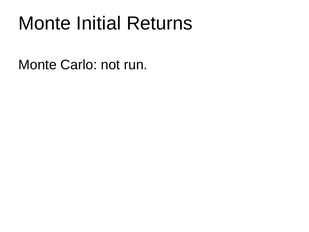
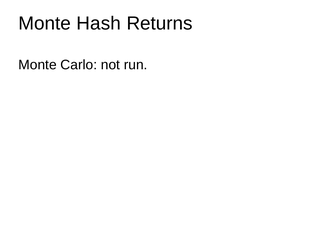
Initial: Initial -> Hash
